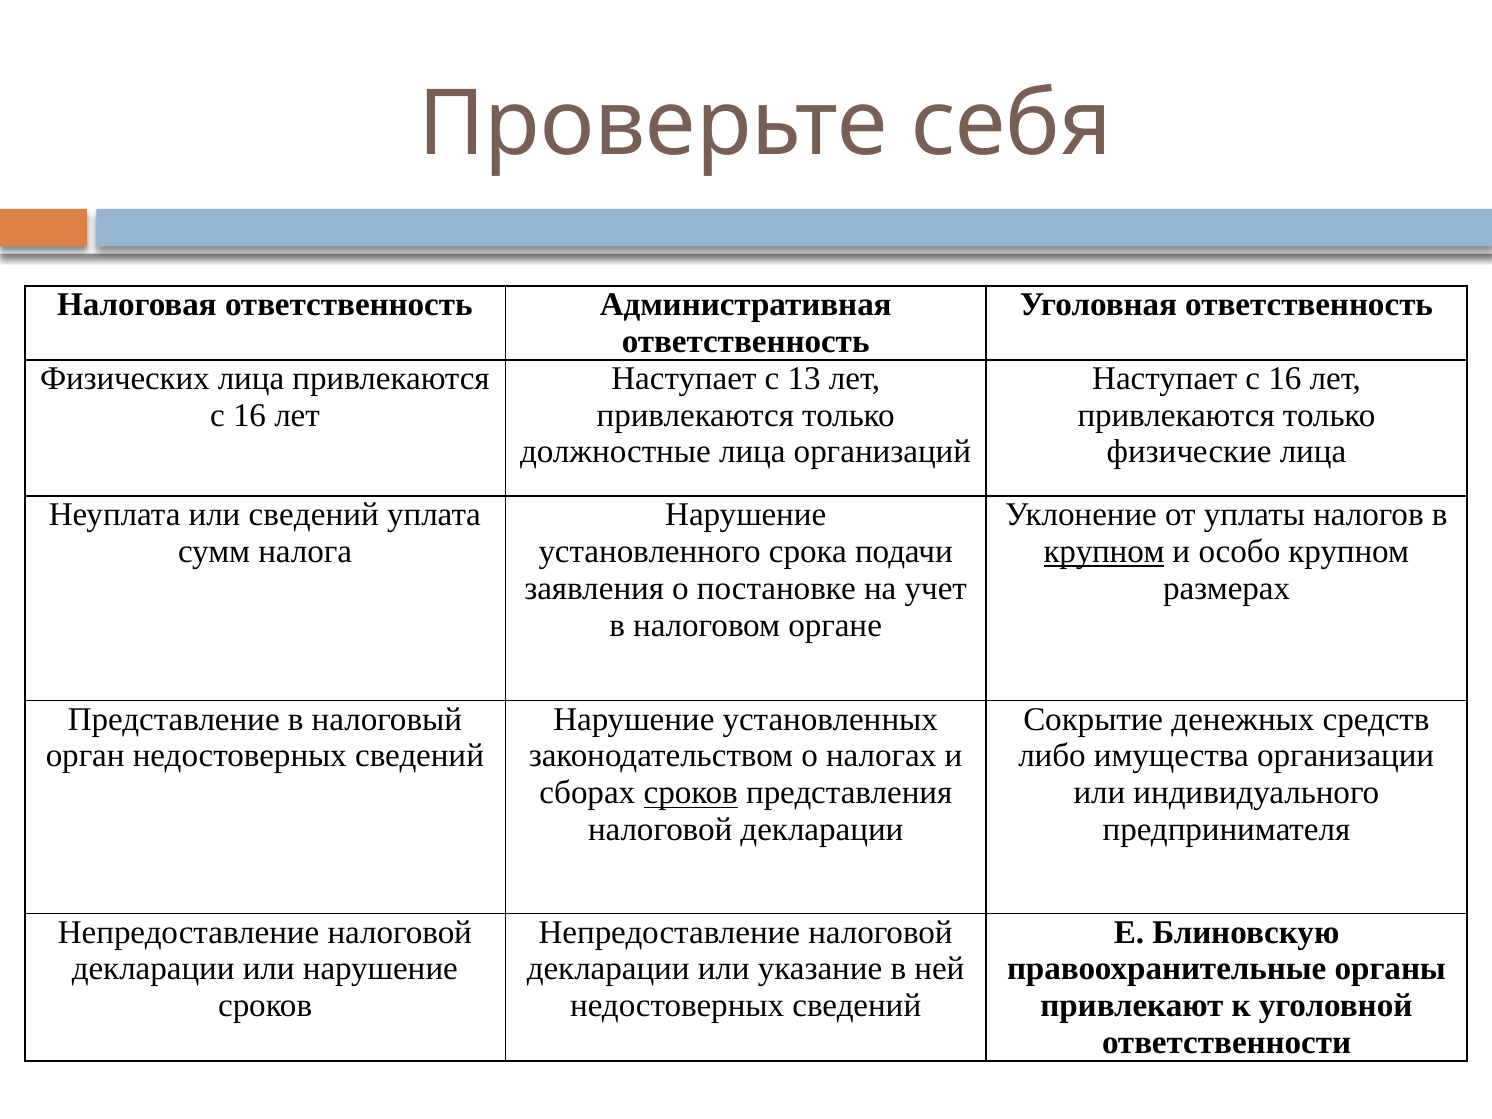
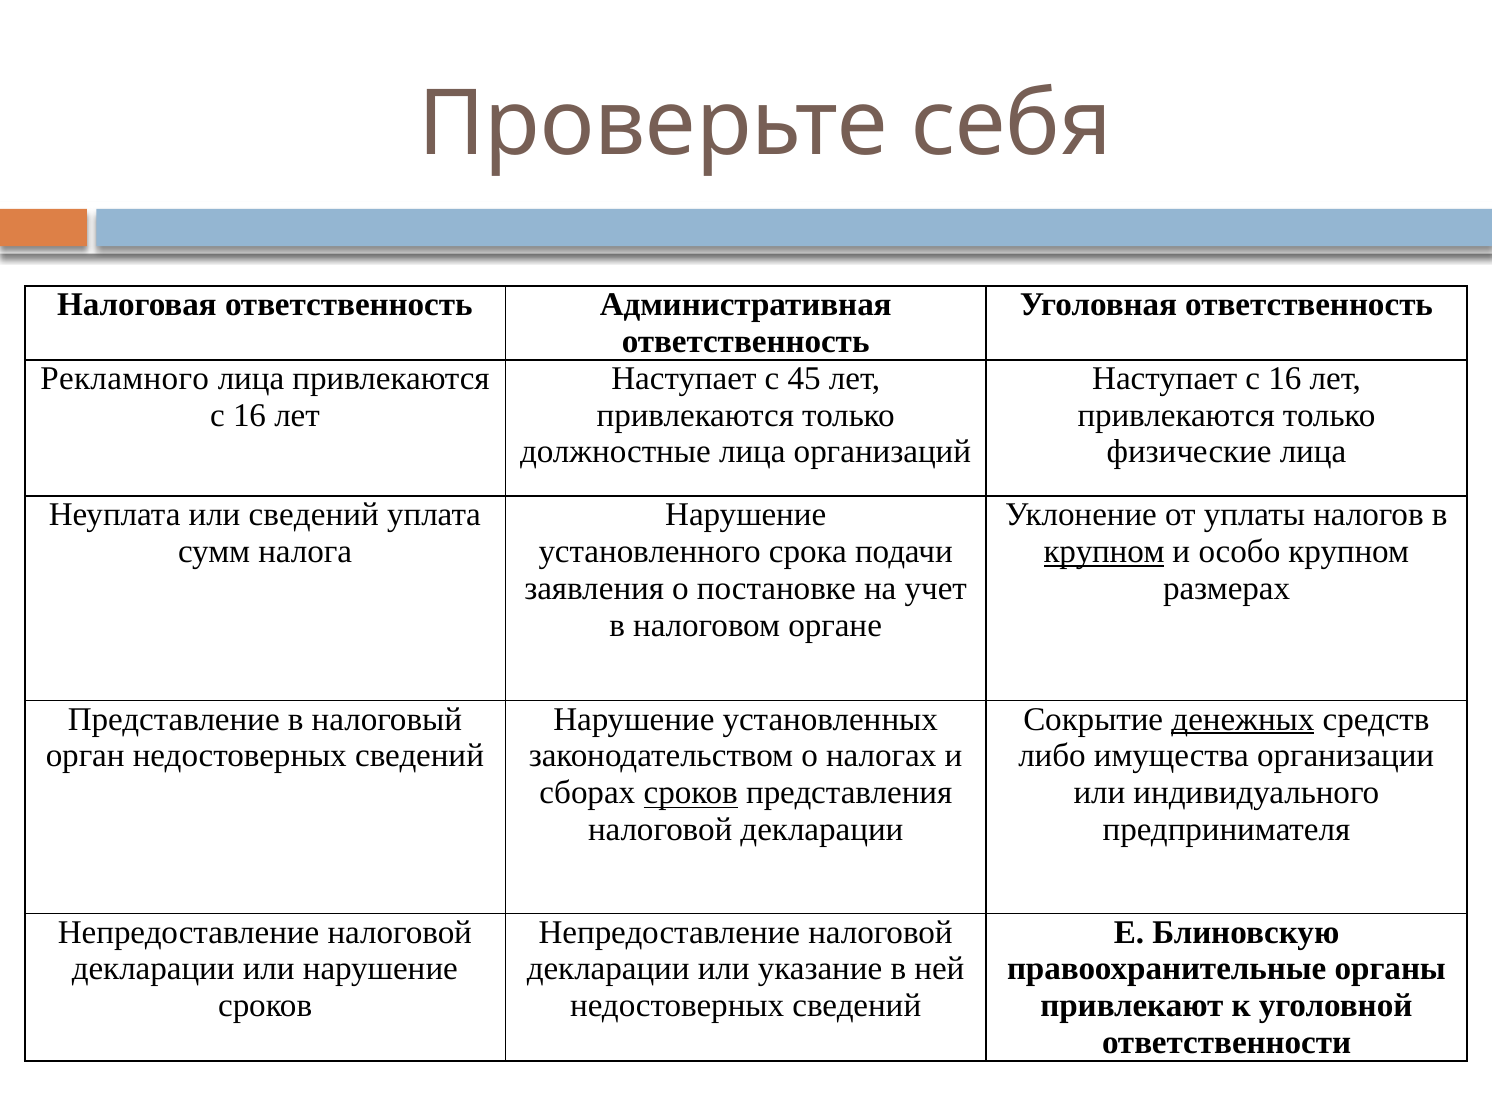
Физических: Физических -> Рекламного
13: 13 -> 45
денежных underline: none -> present
